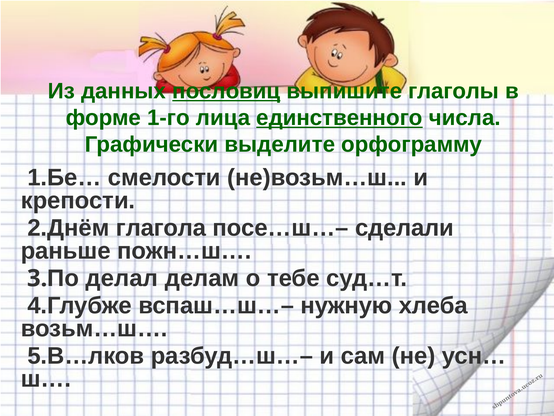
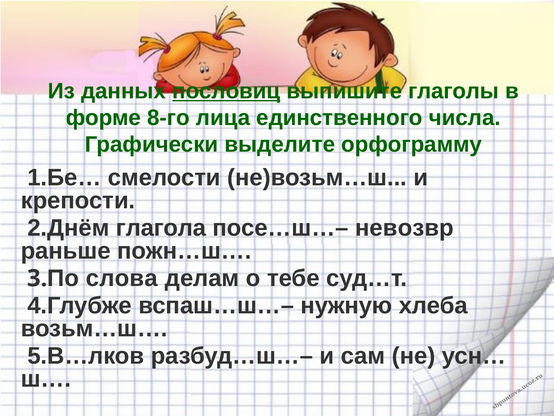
1-го: 1-го -> 8-го
единственного underline: present -> none
сделали: сделали -> невозвр
делал: делал -> слова
